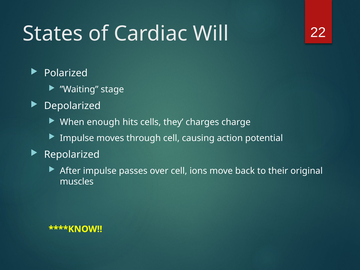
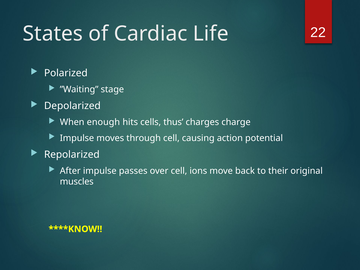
Will: Will -> Life
they: they -> thus
